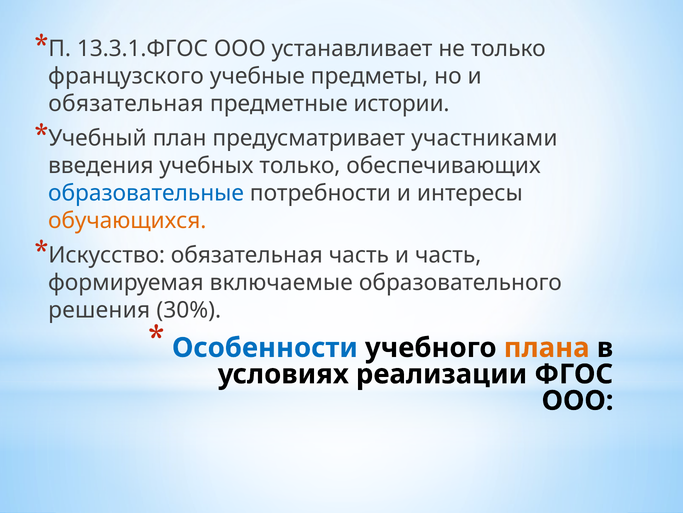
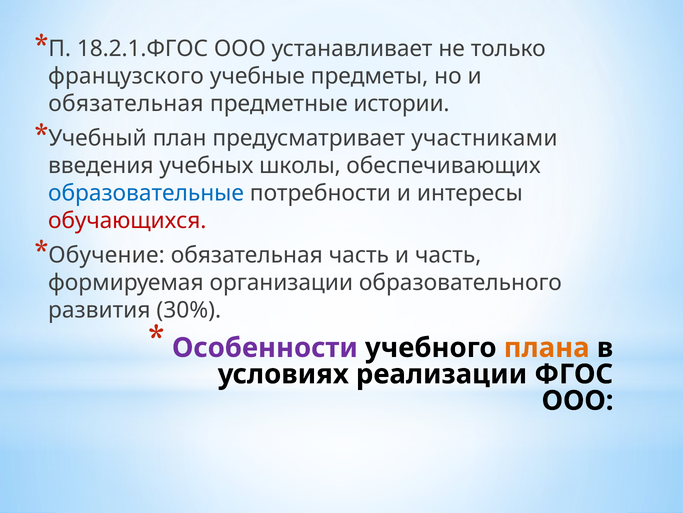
13.3.1.ФГОС: 13.3.1.ФГОС -> 18.2.1.ФГОС
учебных только: только -> школы
обучающихся colour: orange -> red
Искусство: Искусство -> Обучение
включаемые: включаемые -> организации
решения: решения -> развития
Особенности colour: blue -> purple
